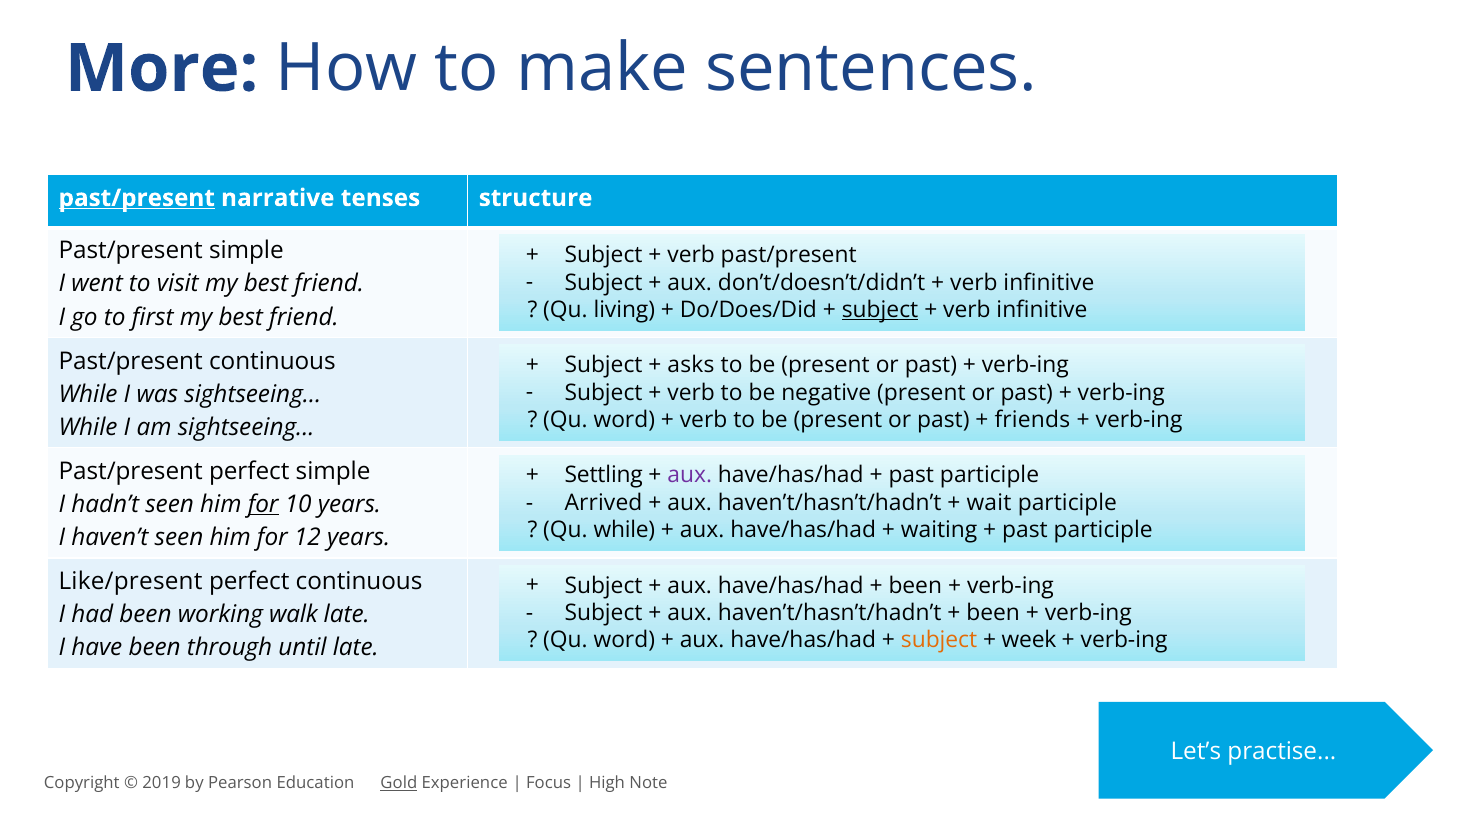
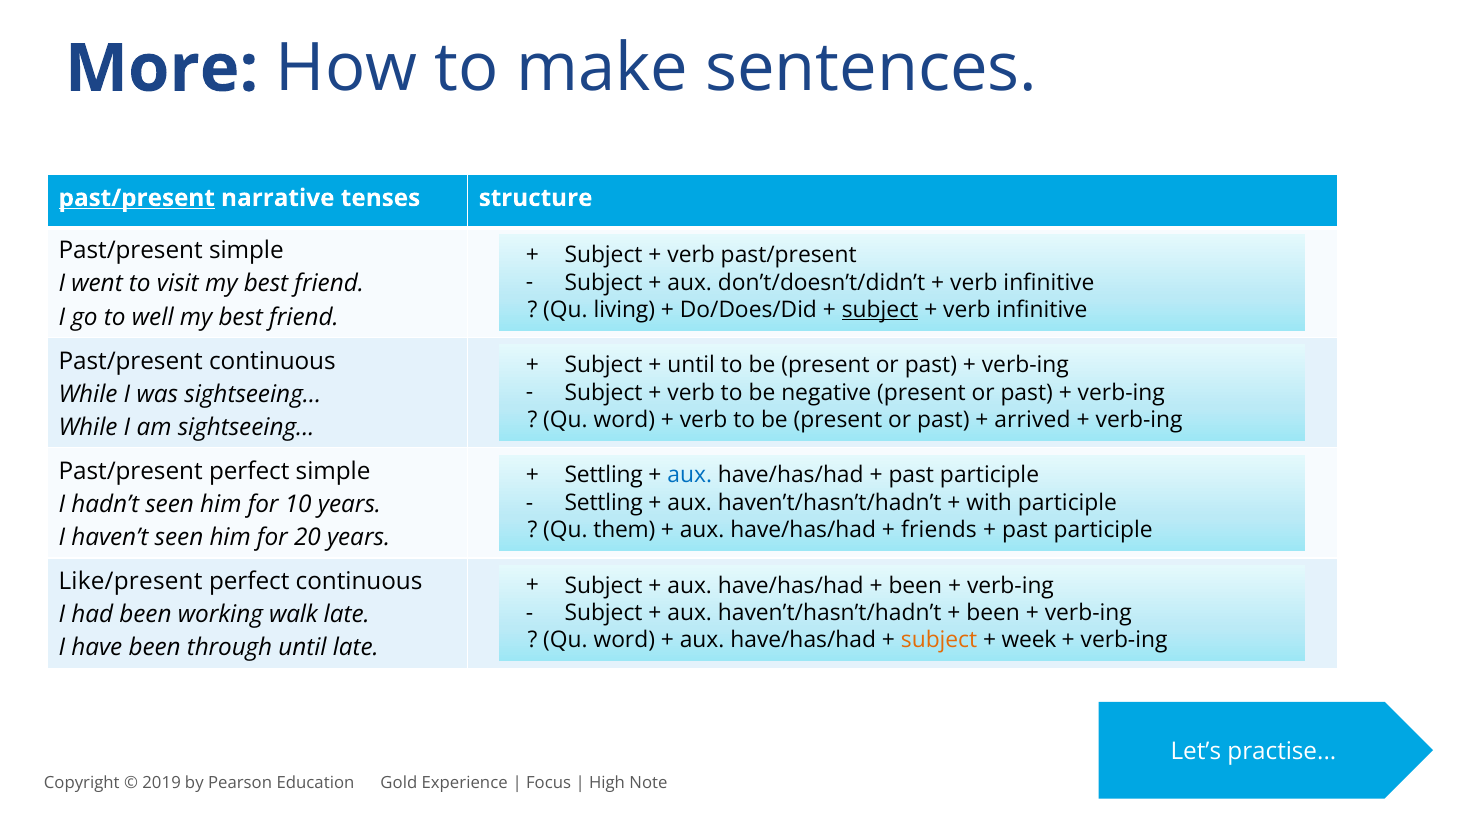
first: first -> well
asks at (691, 365): asks -> until
friends: friends -> arrived
aux at (690, 475) colour: purple -> blue
Arrived at (604, 503): Arrived -> Settling
wait: wait -> with
for at (263, 504) underline: present -> none
Qu while: while -> them
waiting: waiting -> friends
12: 12 -> 20
Gold underline: present -> none
